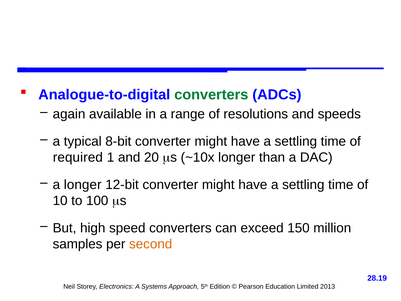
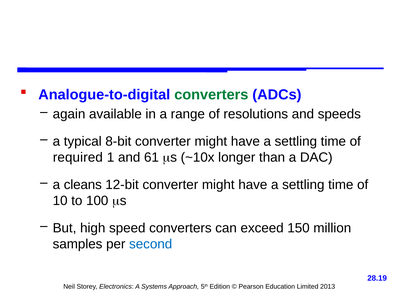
20: 20 -> 61
a longer: longer -> cleans
second colour: orange -> blue
